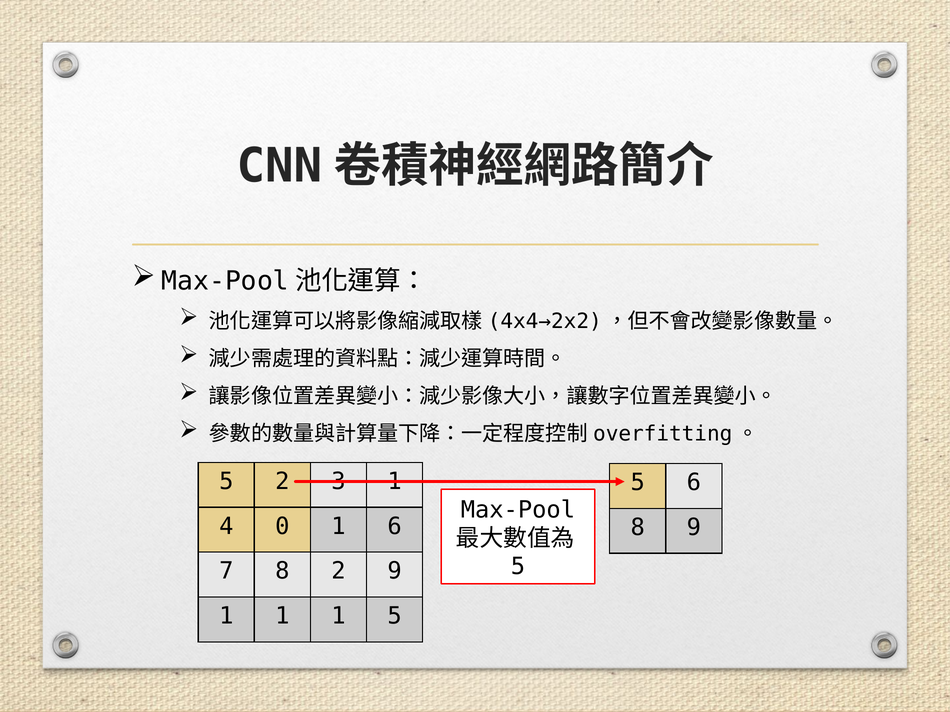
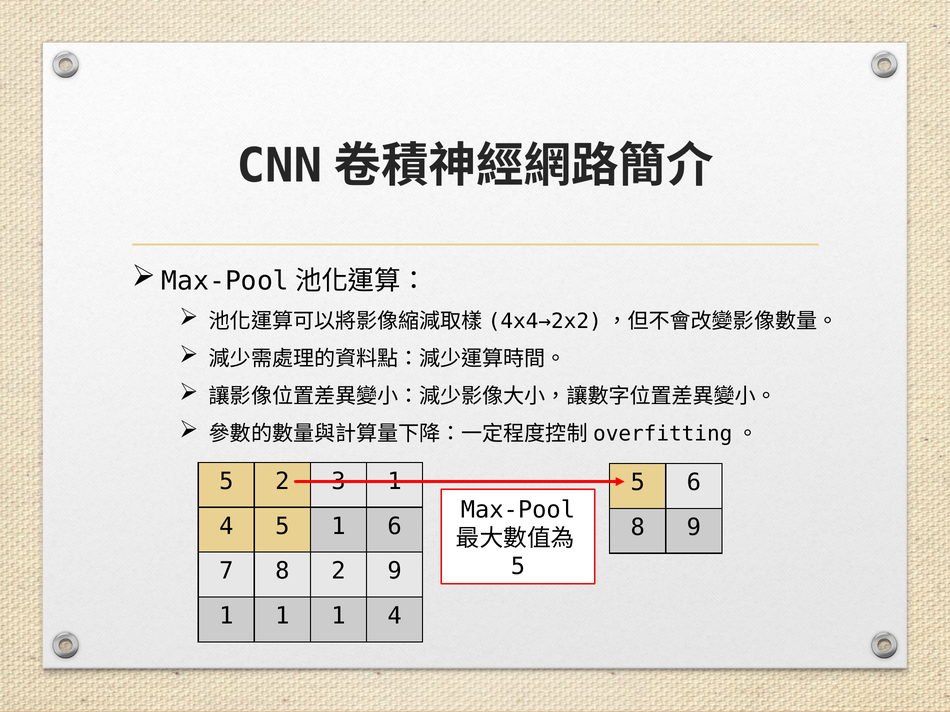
0 at (282, 527): 0 -> 5
1 1 5: 5 -> 4
